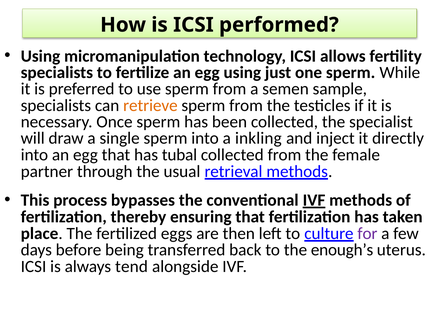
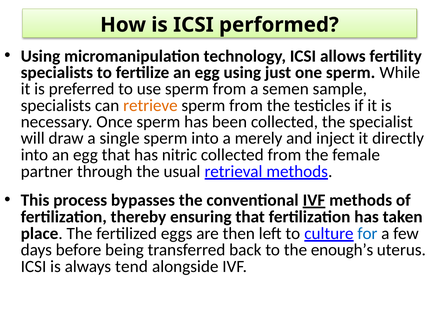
inkling: inkling -> merely
tubal: tubal -> nitric
for colour: purple -> blue
